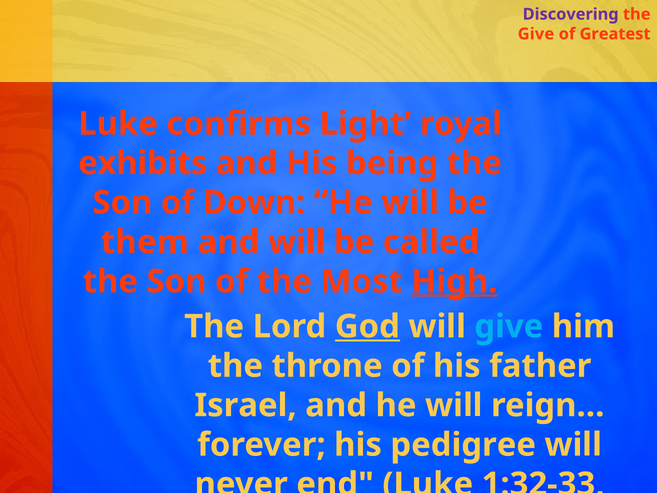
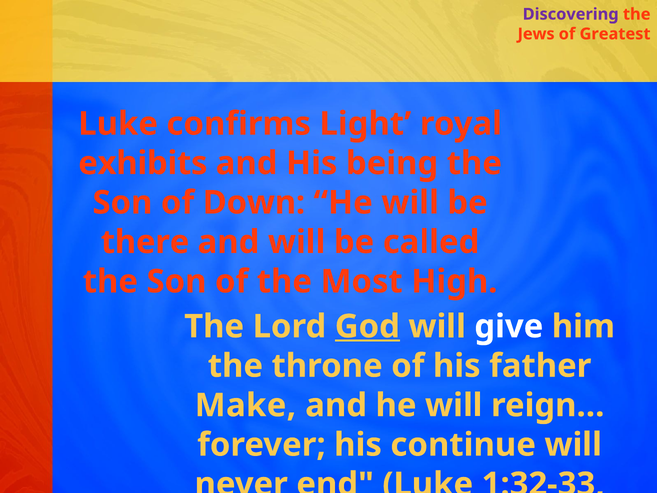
Give at (536, 34): Give -> Jews
them: them -> there
High underline: present -> none
give at (509, 326) colour: light blue -> white
Israel: Israel -> Make
pedigree: pedigree -> continue
